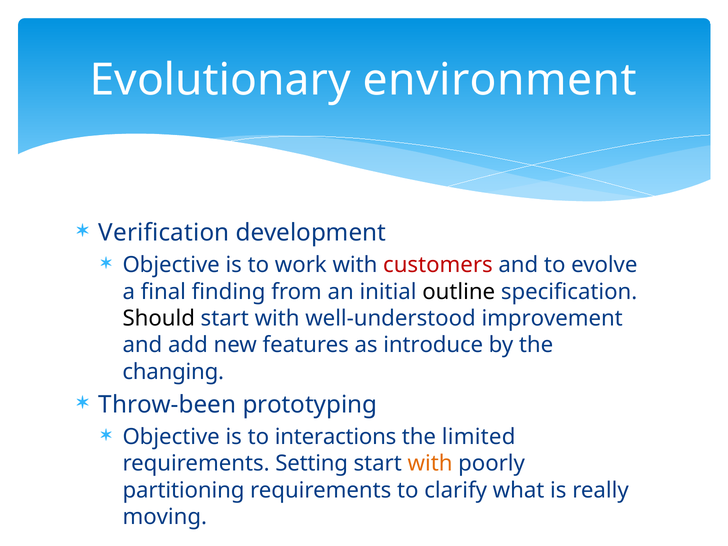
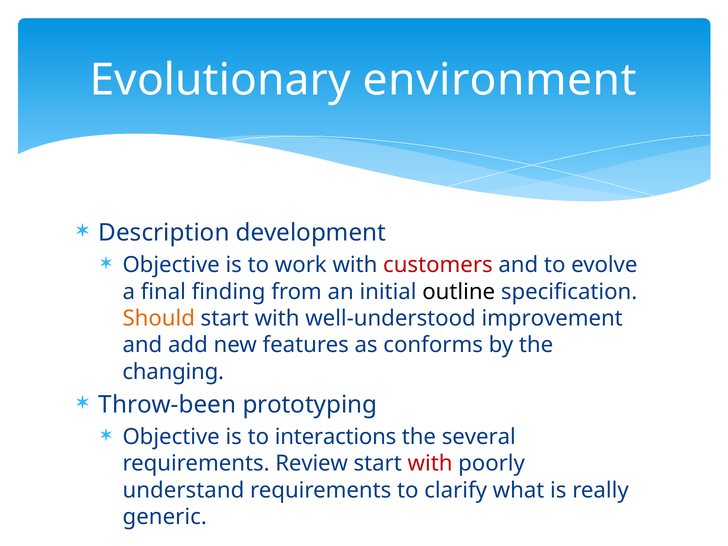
Verification: Verification -> Description
Should colour: black -> orange
introduce: introduce -> conforms
limited: limited -> several
Setting: Setting -> Review
with at (430, 464) colour: orange -> red
partitioning: partitioning -> understand
moving: moving -> generic
